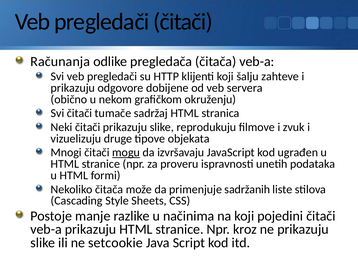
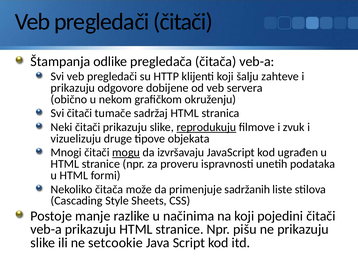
Računanja: Računanja -> Štampanja
reprodukuju underline: none -> present
kroz: kroz -> pišu
